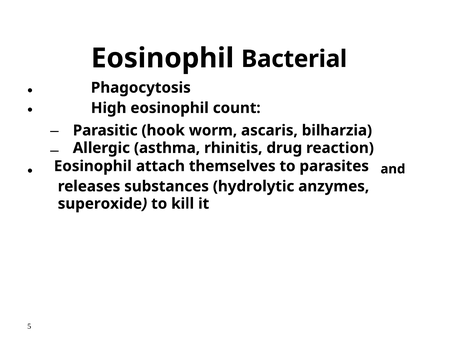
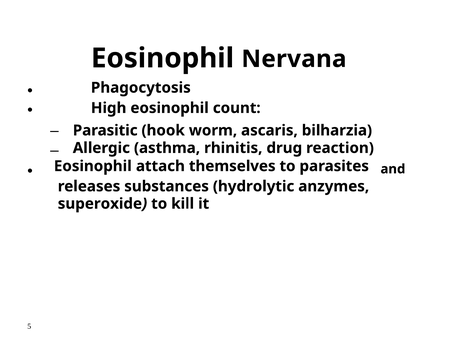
Bacterial: Bacterial -> Nervana
